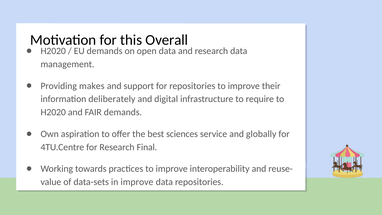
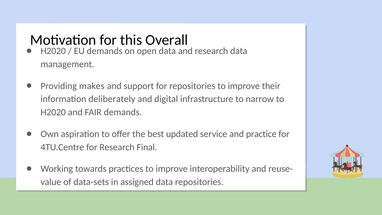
require: require -> narrow
sciences: sciences -> updated
globally: globally -> practice
in improve: improve -> assigned
